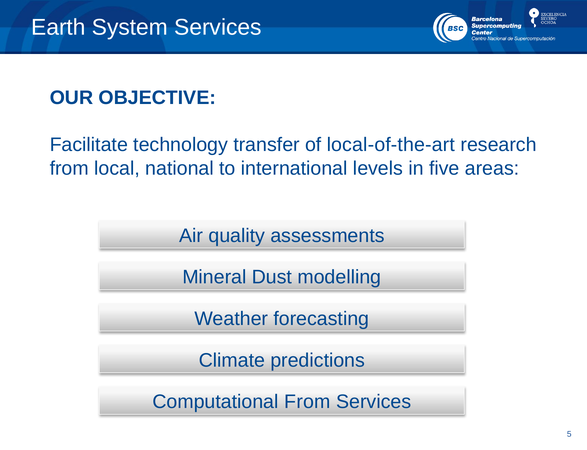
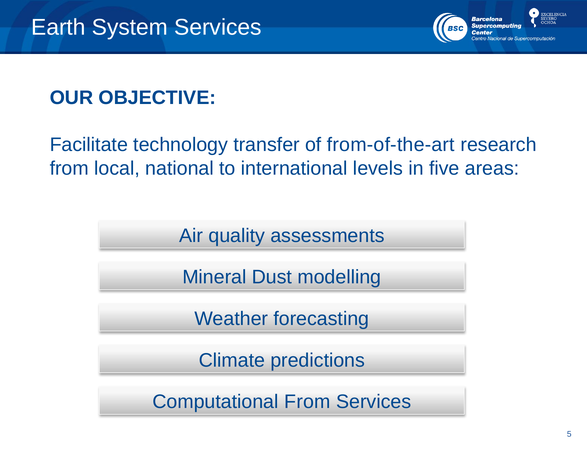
local-of-the-art: local-of-the-art -> from-of-the-art
